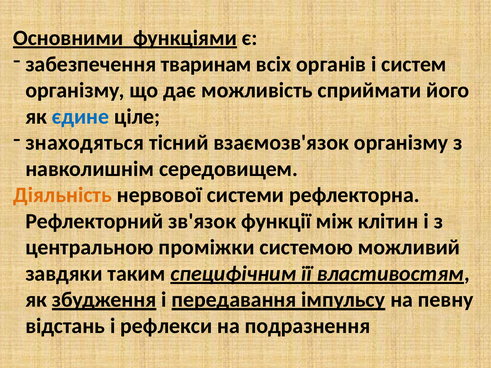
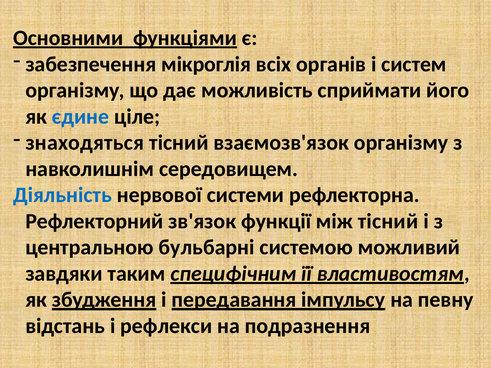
тваринам: тваринам -> мікроглія
Діяльність colour: orange -> blue
між клітин: клітин -> тісний
проміжки: проміжки -> бульбарні
